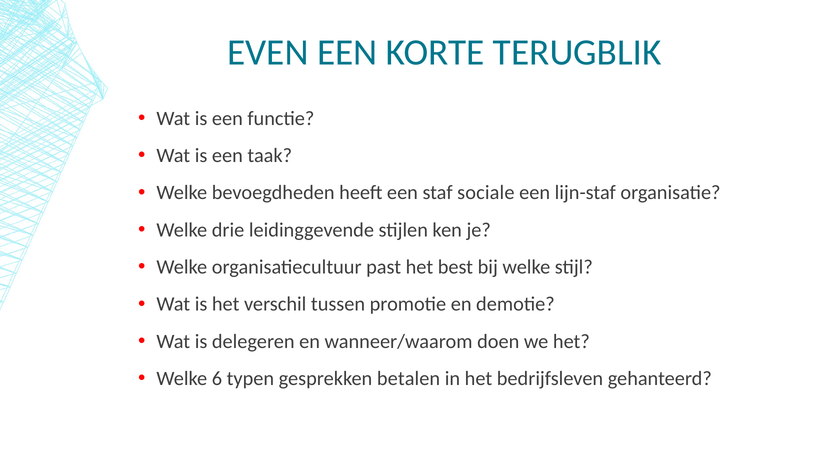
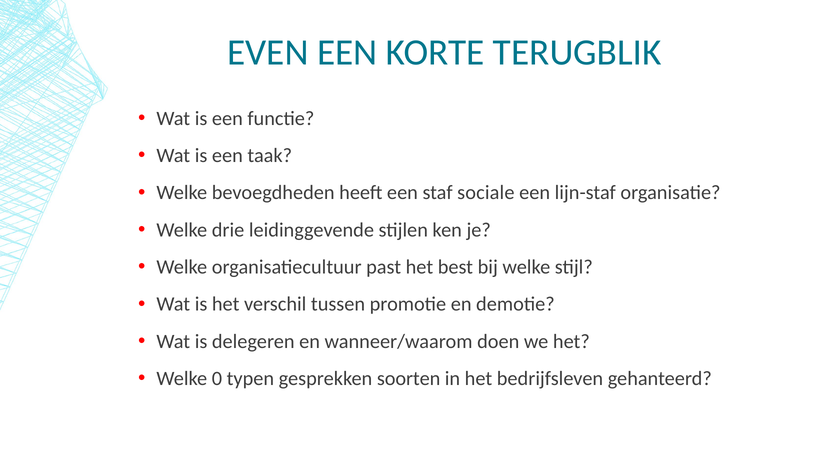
6: 6 -> 0
betalen: betalen -> soorten
